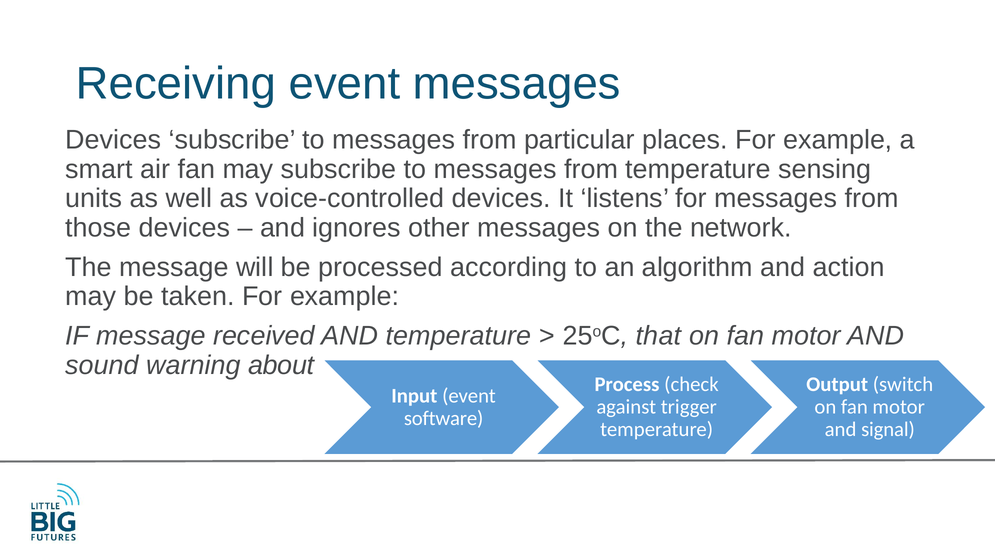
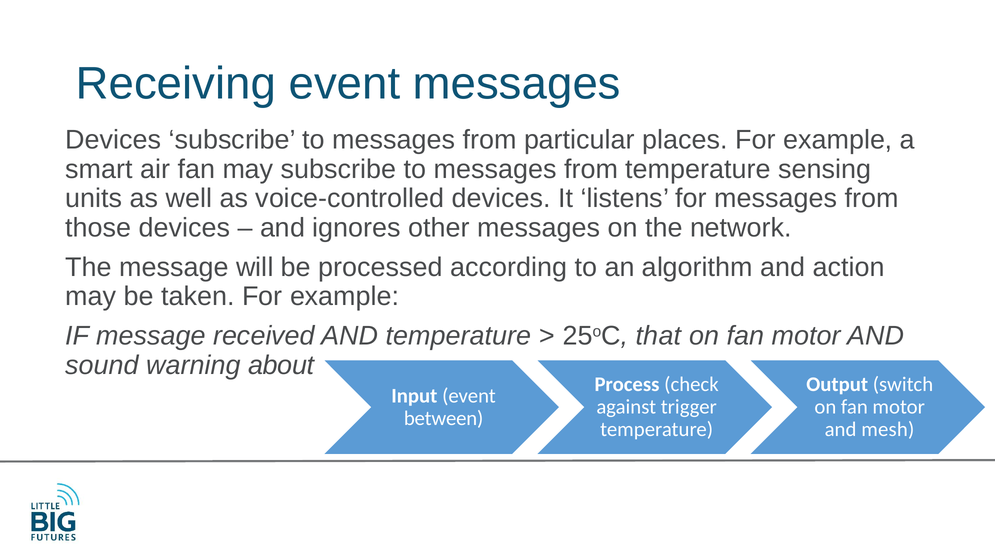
software: software -> between
signal: signal -> mesh
